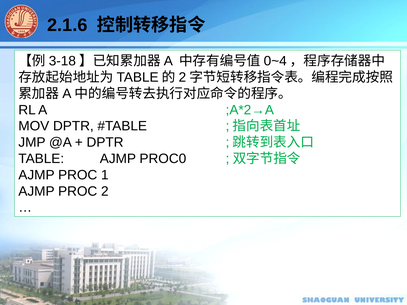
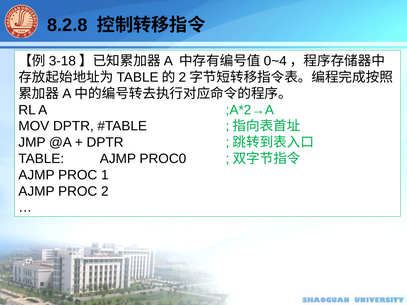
2.1.6: 2.1.6 -> 8.2.8
